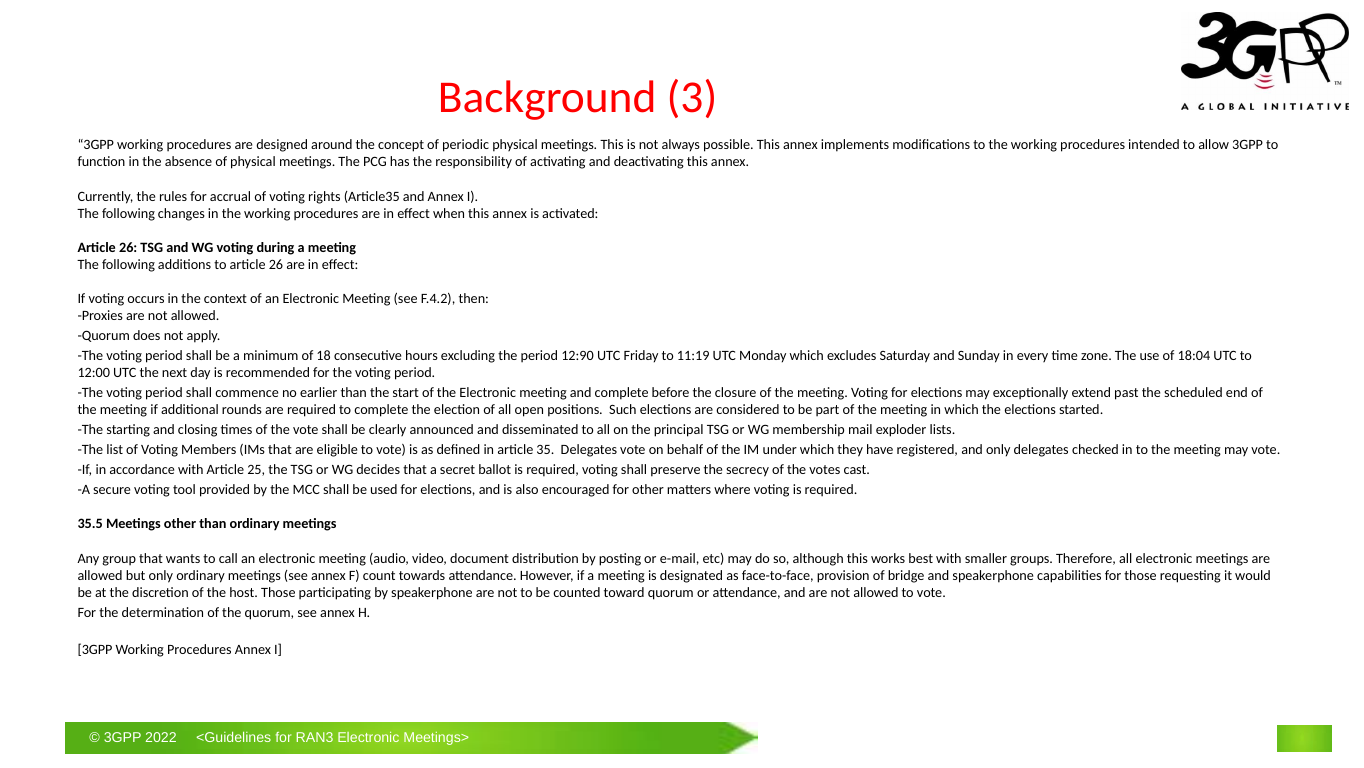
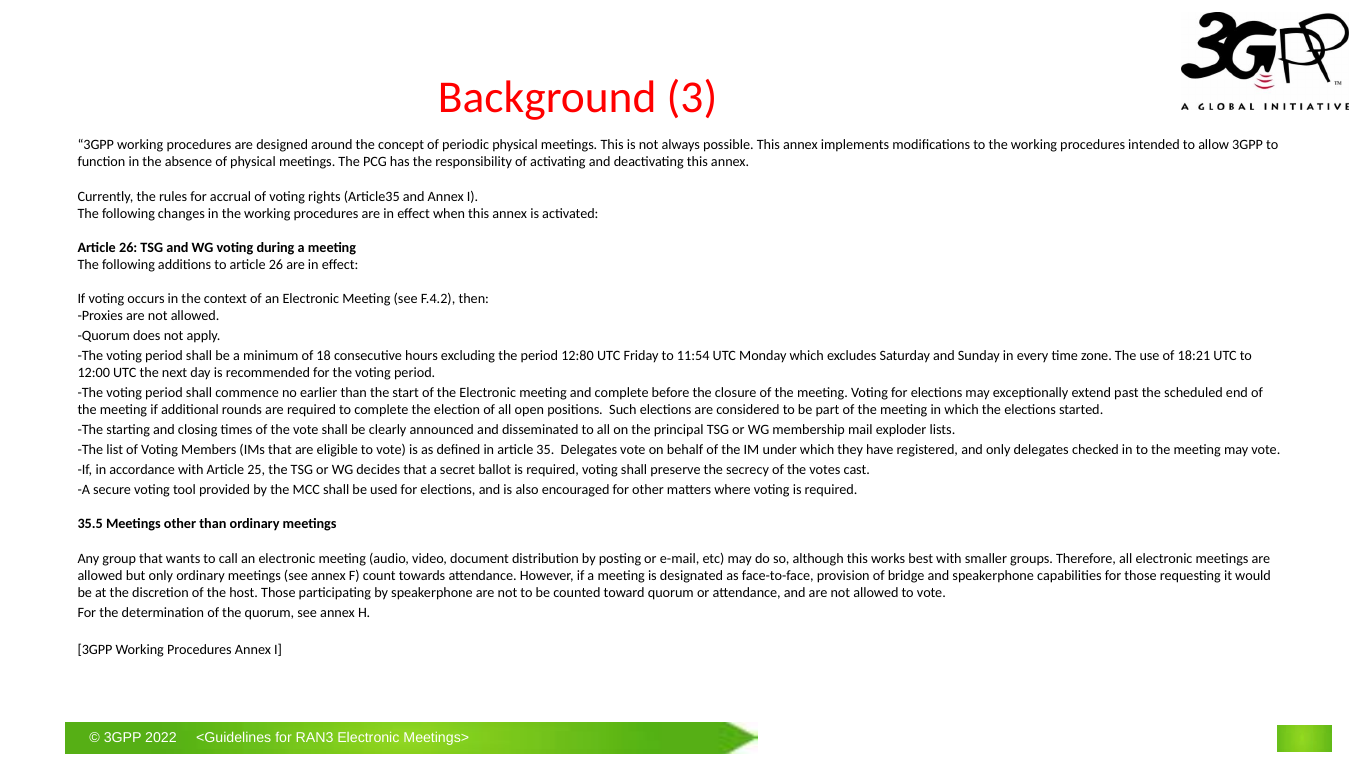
12:90: 12:90 -> 12:80
11:19: 11:19 -> 11:54
18:04: 18:04 -> 18:21
